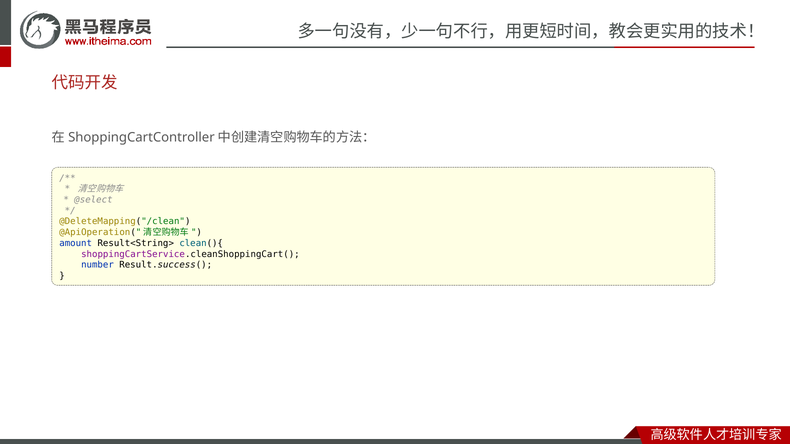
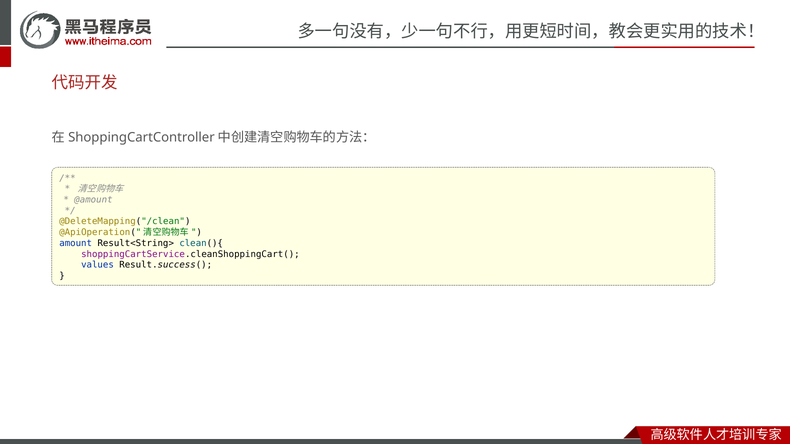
@select: @select -> @amount
number: number -> values
